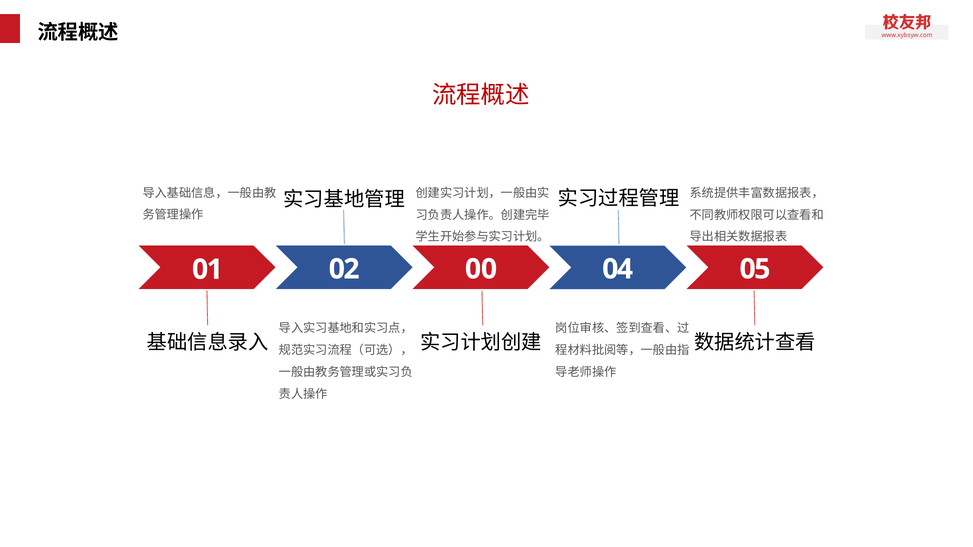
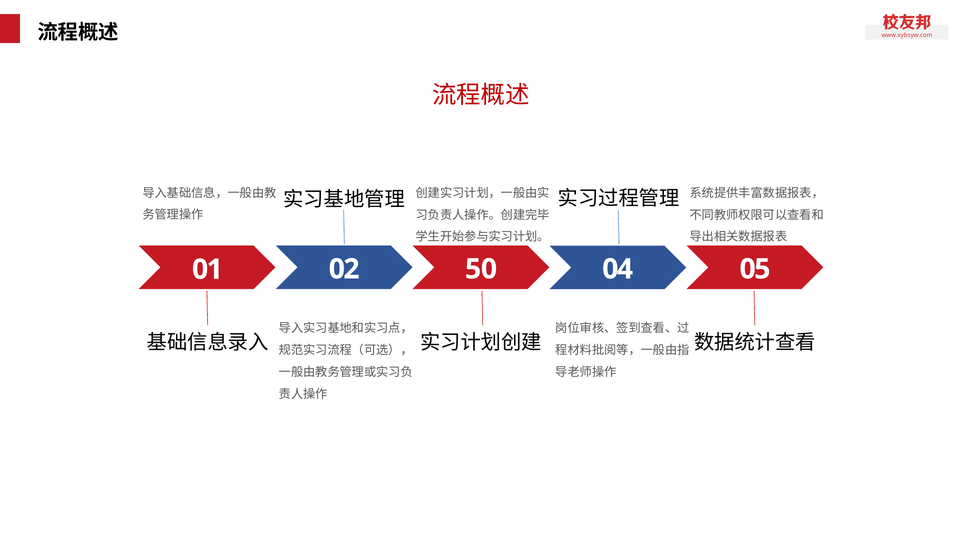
00: 00 -> 50
